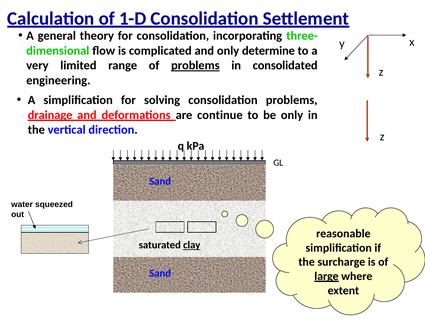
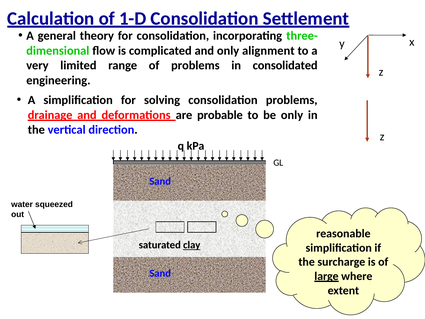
determine: determine -> alignment
problems at (195, 65) underline: present -> none
continue: continue -> probable
